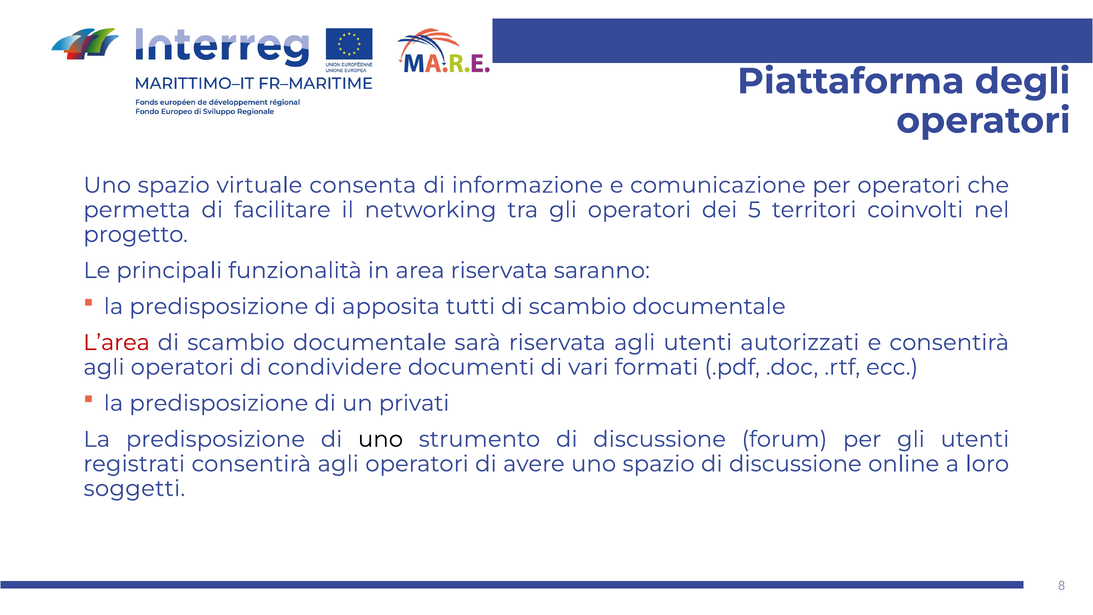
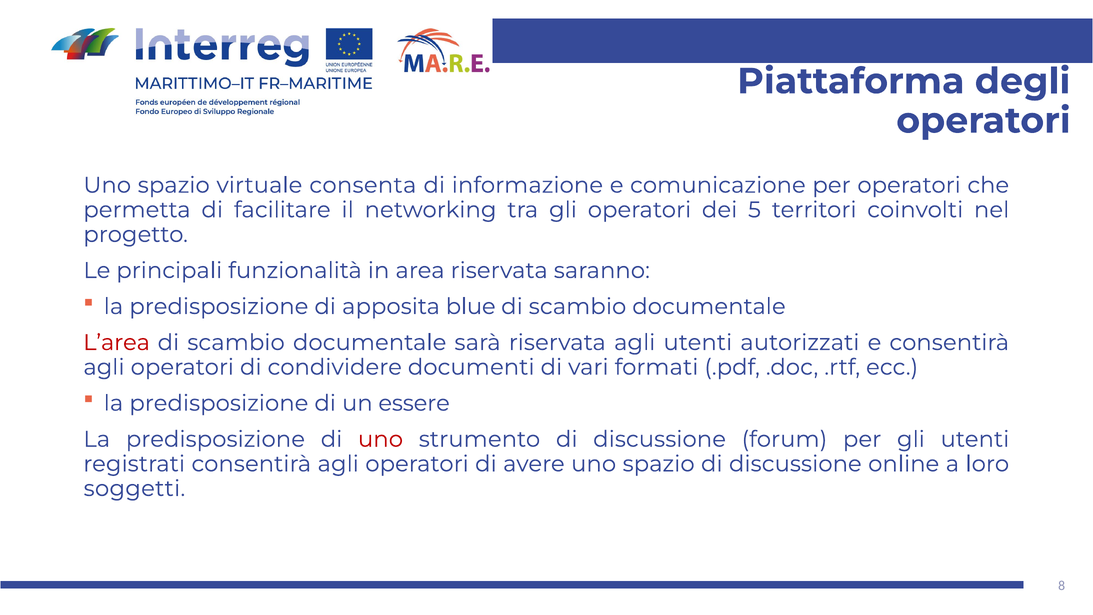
tutti: tutti -> blue
privati: privati -> essere
uno at (380, 439) colour: black -> red
